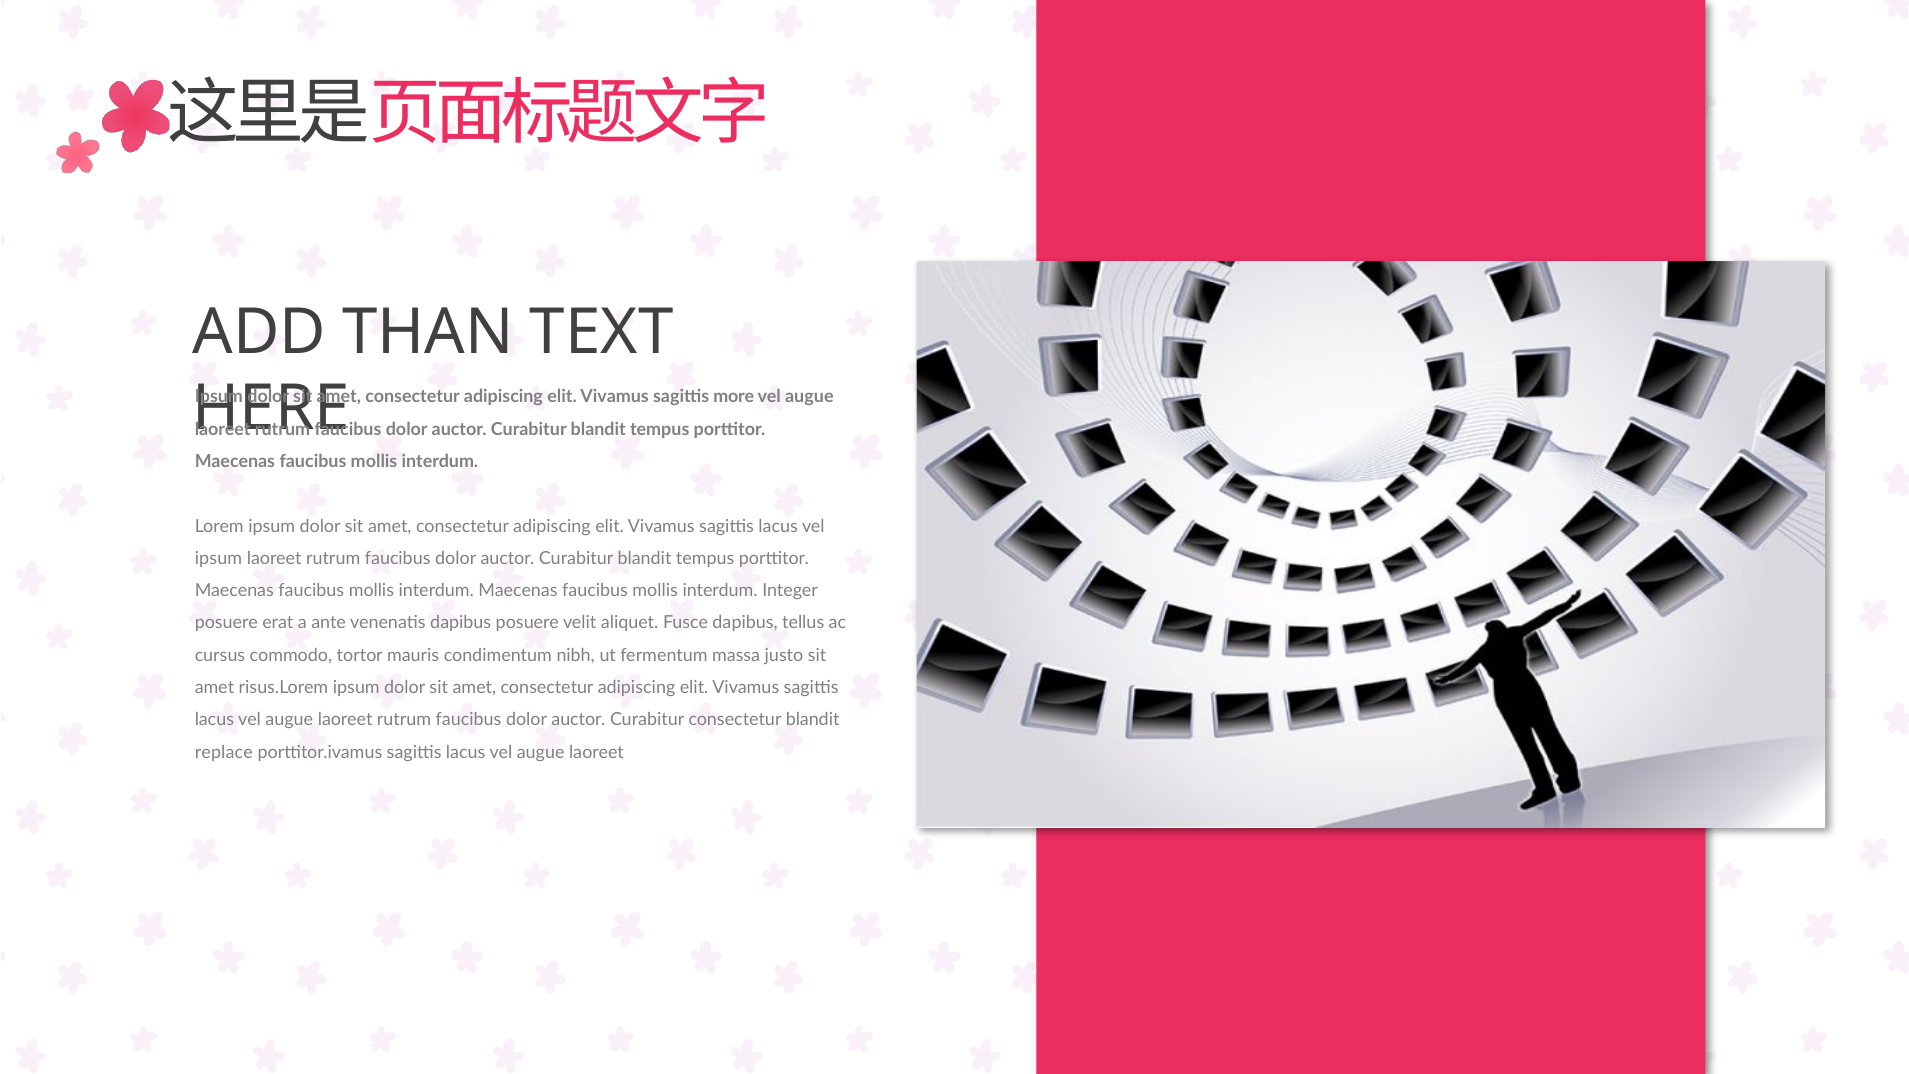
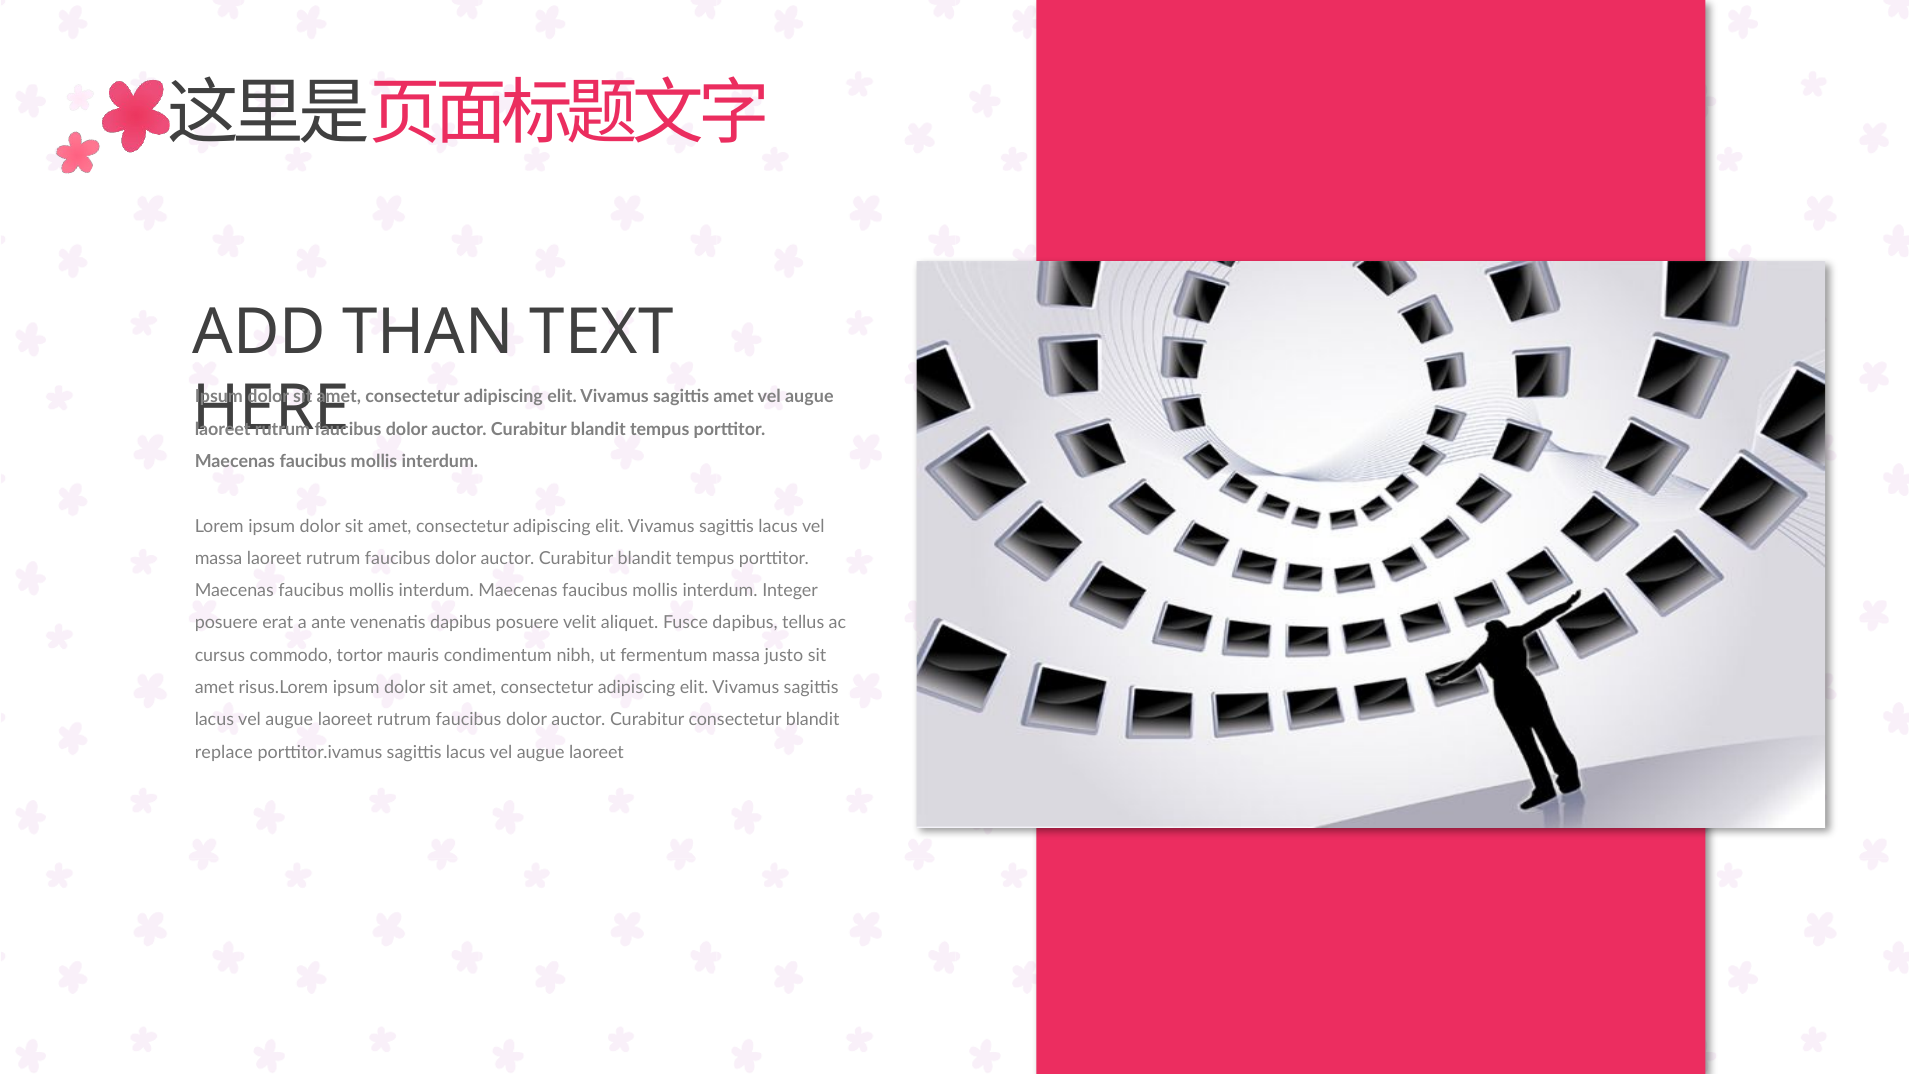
sagittis more: more -> amet
ipsum at (218, 558): ipsum -> massa
